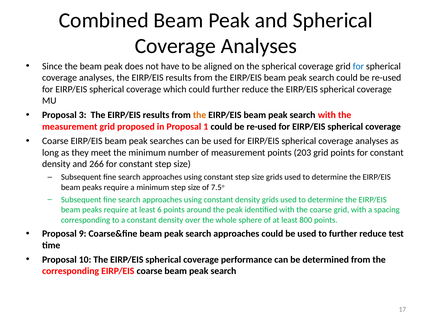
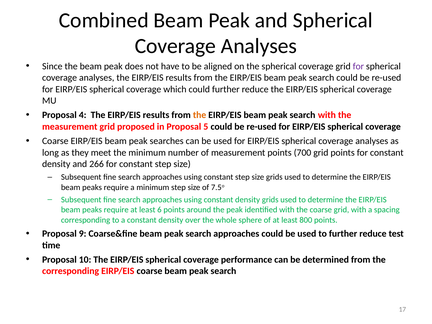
for at (358, 66) colour: blue -> purple
3: 3 -> 4
1: 1 -> 5
203: 203 -> 700
